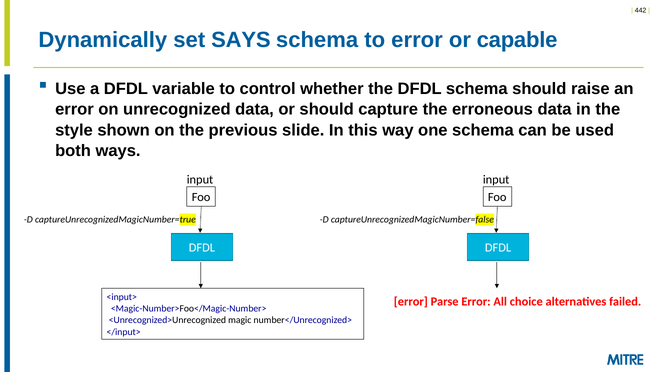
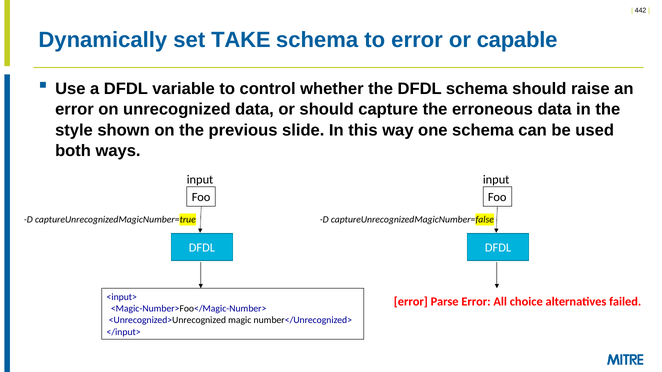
SAYS: SAYS -> TAKE
